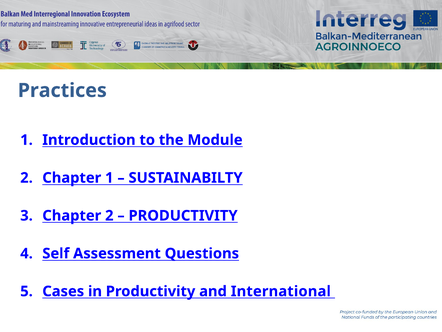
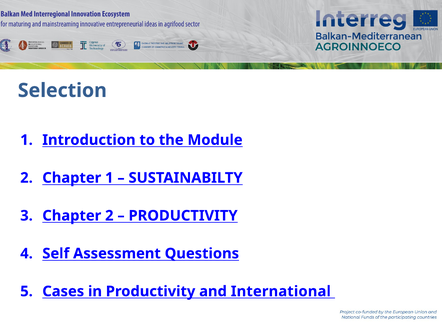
Practices: Practices -> Selection
